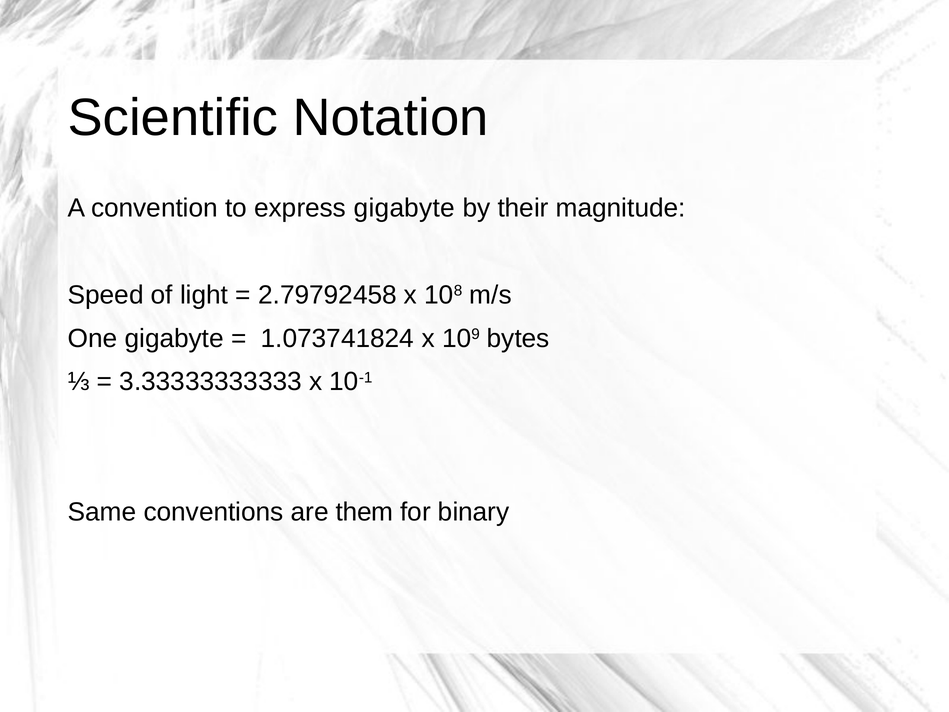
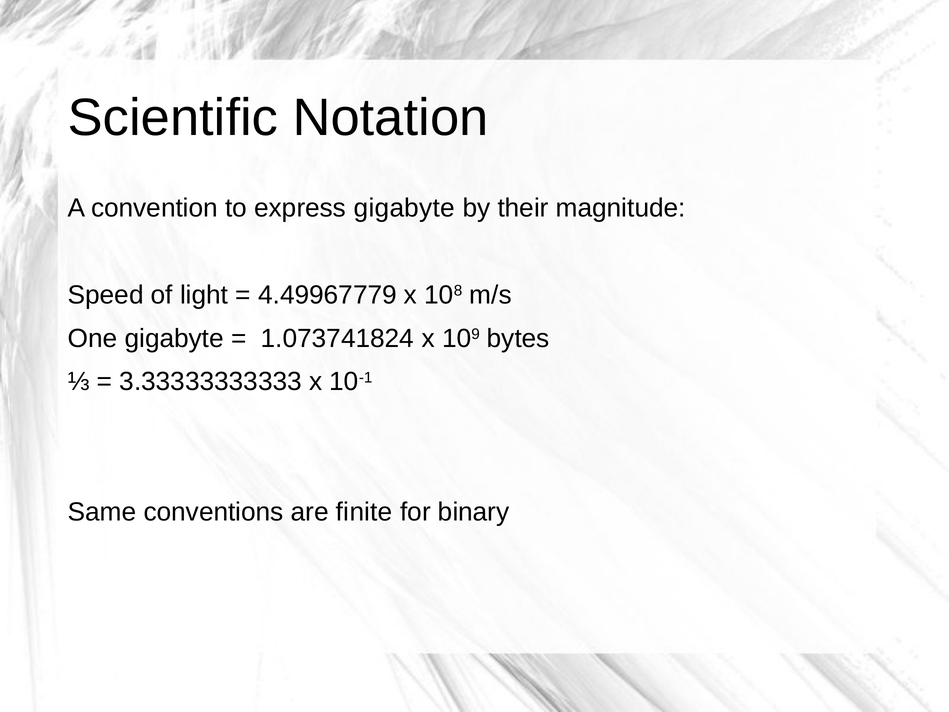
2.79792458: 2.79792458 -> 4.49967779
them: them -> finite
